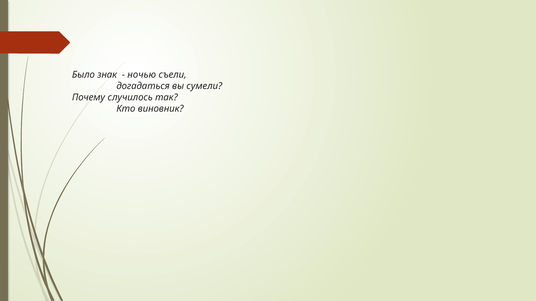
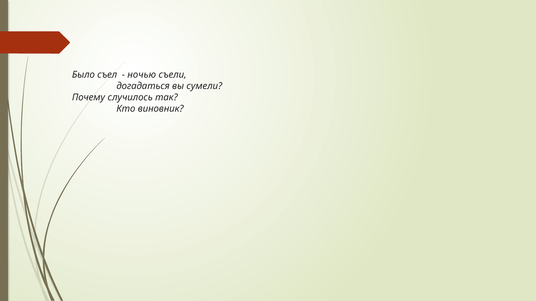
знак: знак -> съел
